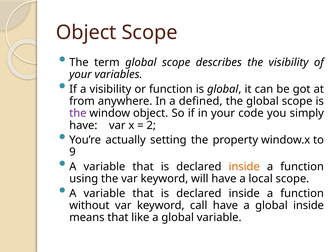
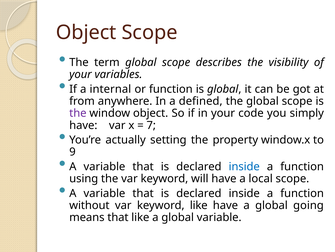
a visibility: visibility -> internal
2: 2 -> 7
inside at (244, 166) colour: orange -> blue
keyword call: call -> like
global inside: inside -> going
